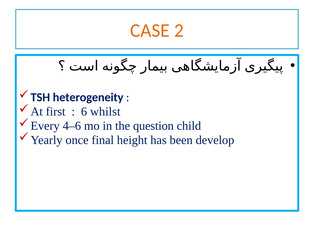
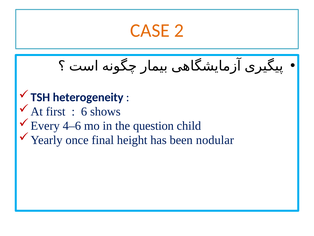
whilst: whilst -> shows
develop: develop -> nodular
